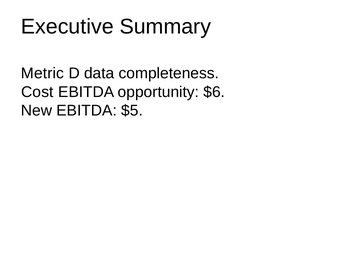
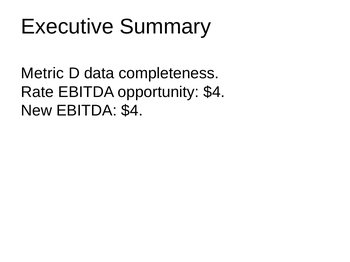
Cost: Cost -> Rate
opportunity $6: $6 -> $4
EBITDA $5: $5 -> $4
